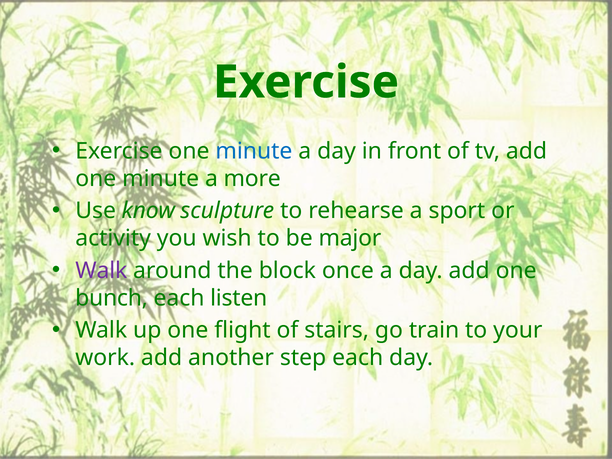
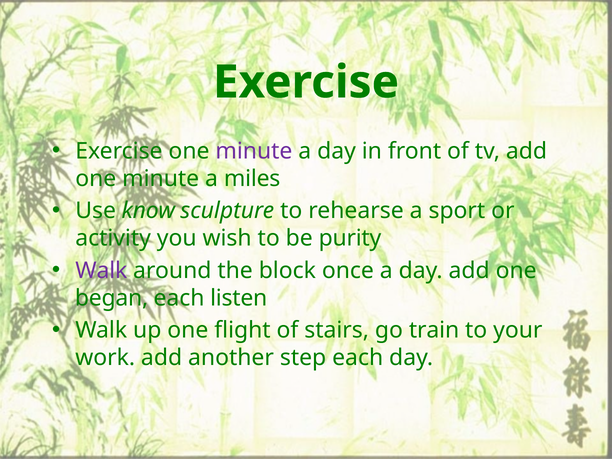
minute at (254, 151) colour: blue -> purple
more: more -> miles
major: major -> purity
bunch: bunch -> began
